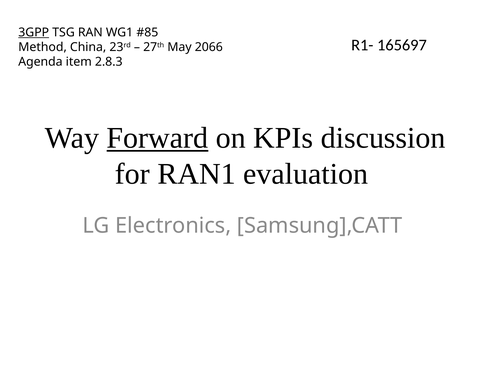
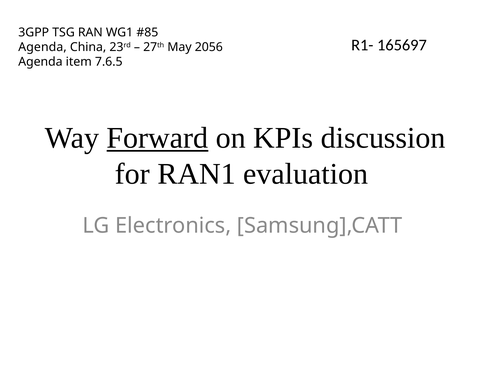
3GPP underline: present -> none
Method at (43, 47): Method -> Agenda
2066: 2066 -> 2056
2.8.3: 2.8.3 -> 7.6.5
